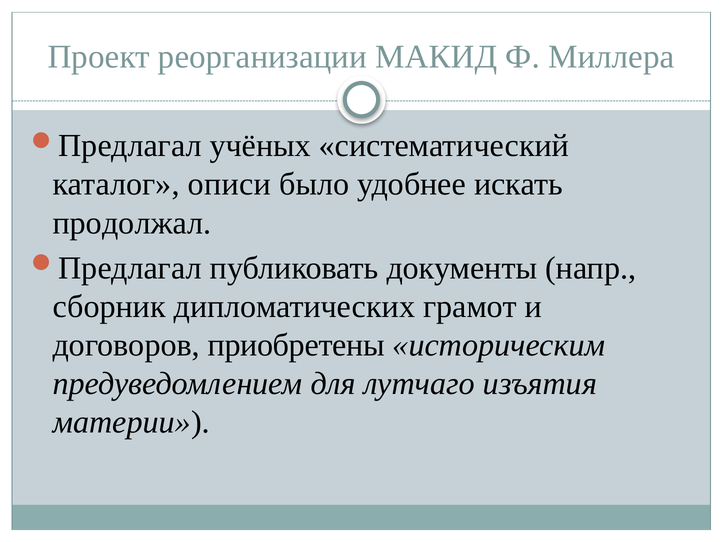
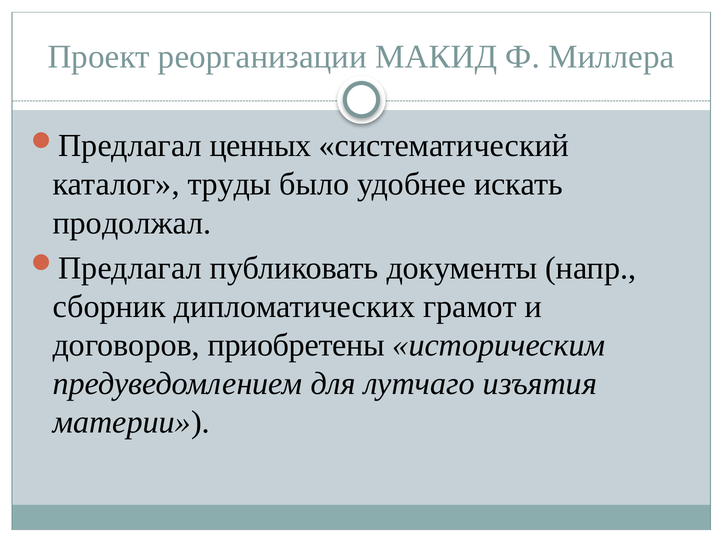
учёных: учёных -> ценных
описи: описи -> труды
